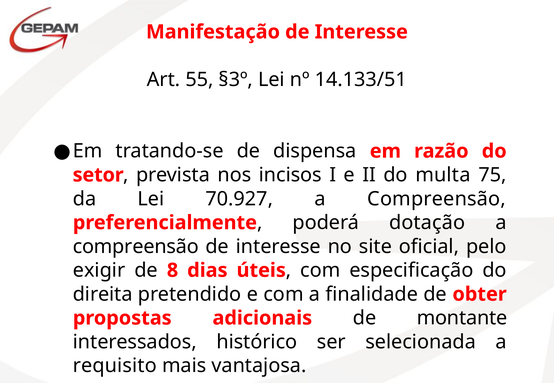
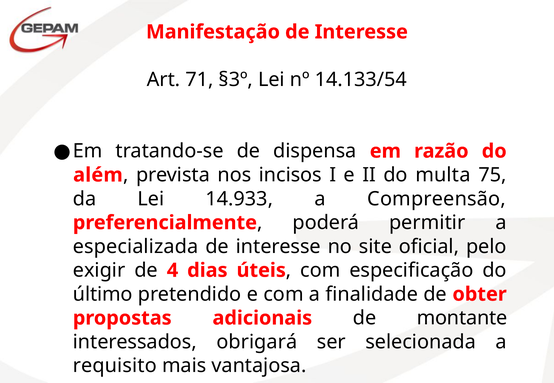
55: 55 -> 71
14.133/51: 14.133/51 -> 14.133/54
setor: setor -> além
70.927: 70.927 -> 14.933
dotação: dotação -> permitir
compreensão at (136, 247): compreensão -> especializada
8: 8 -> 4
direita: direita -> último
histórico: histórico -> obrigará
